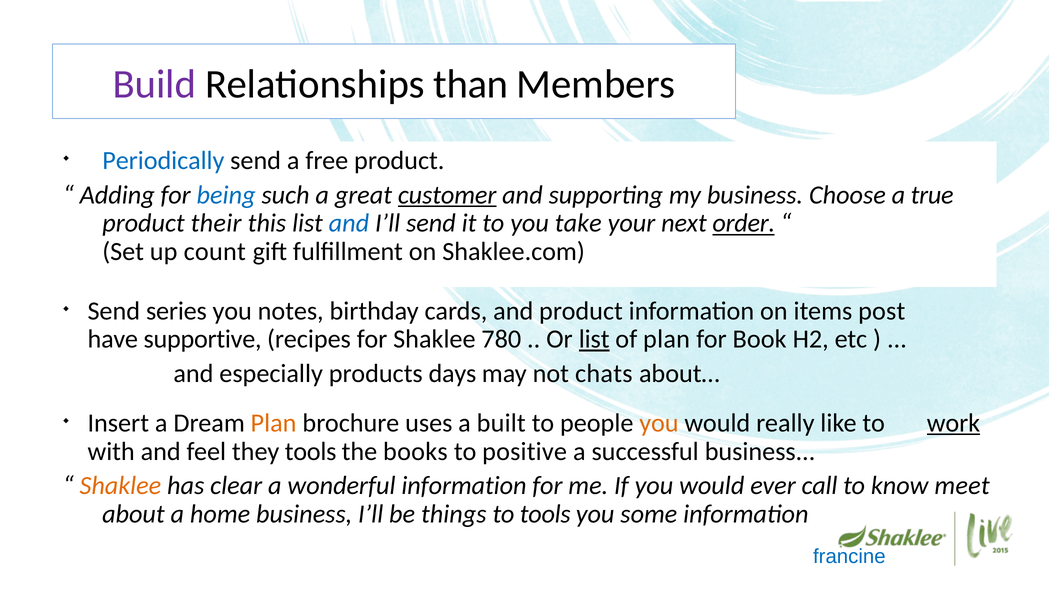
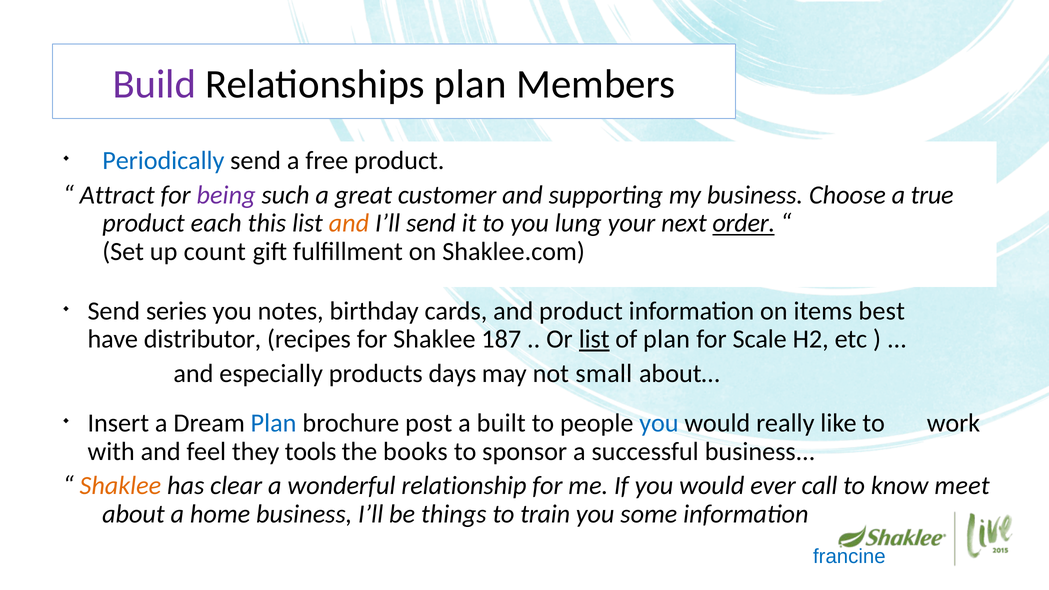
Relationships than: than -> plan
Adding: Adding -> Attract
being colour: blue -> purple
customer underline: present -> none
their: their -> each
and at (349, 223) colour: blue -> orange
take: take -> lung
post: post -> best
supportive: supportive -> distributor
780: 780 -> 187
Book: Book -> Scale
chats: chats -> small
Plan at (274, 423) colour: orange -> blue
uses: uses -> post
you at (659, 423) colour: orange -> blue
work underline: present -> none
positive: positive -> sponsor
wonderful information: information -> relationship
to tools: tools -> train
